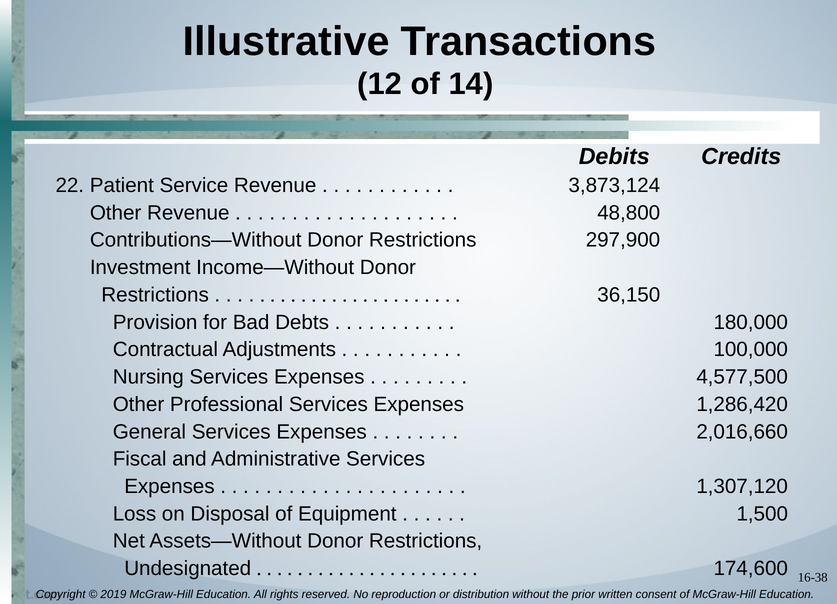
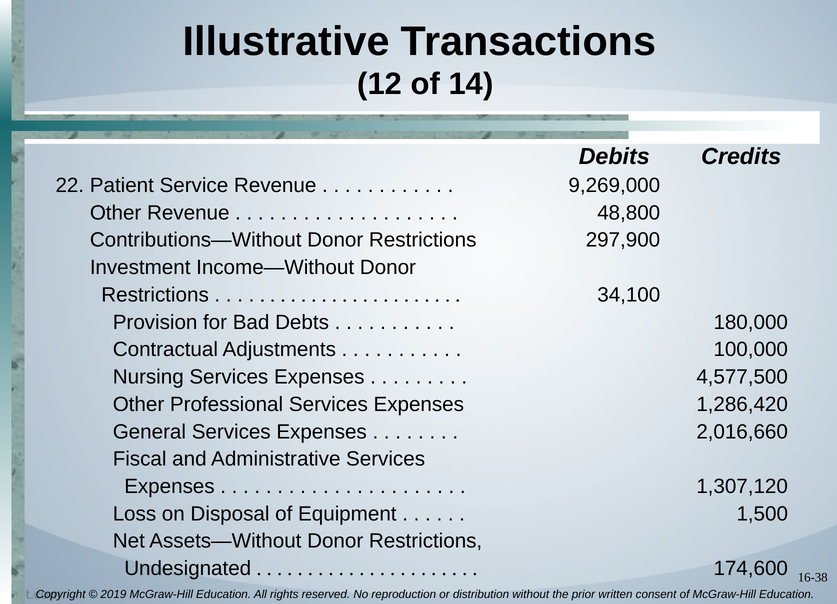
3,873,124: 3,873,124 -> 9,269,000
36,150: 36,150 -> 34,100
